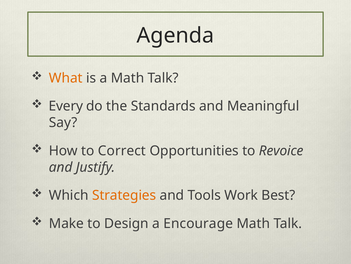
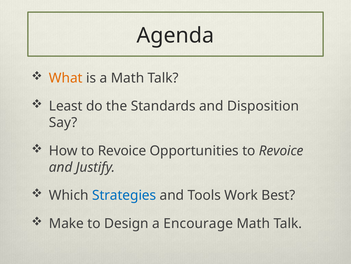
Every: Every -> Least
Meaningful: Meaningful -> Disposition
How to Correct: Correct -> Revoice
Strategies colour: orange -> blue
